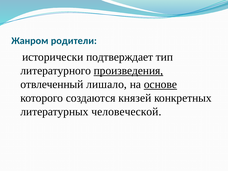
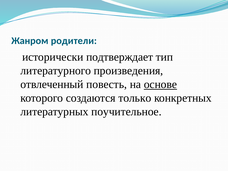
произведения underline: present -> none
лишало: лишало -> повесть
князей: князей -> только
человеческой: человеческой -> поучительное
